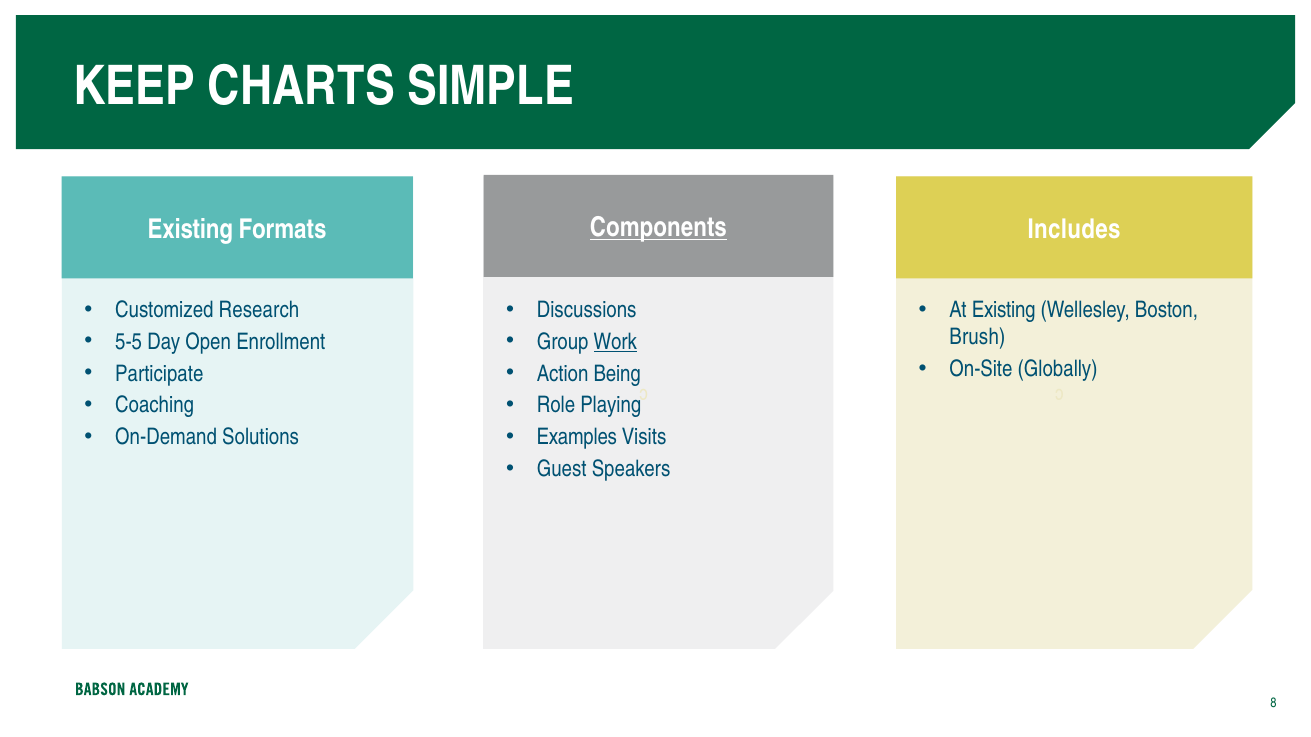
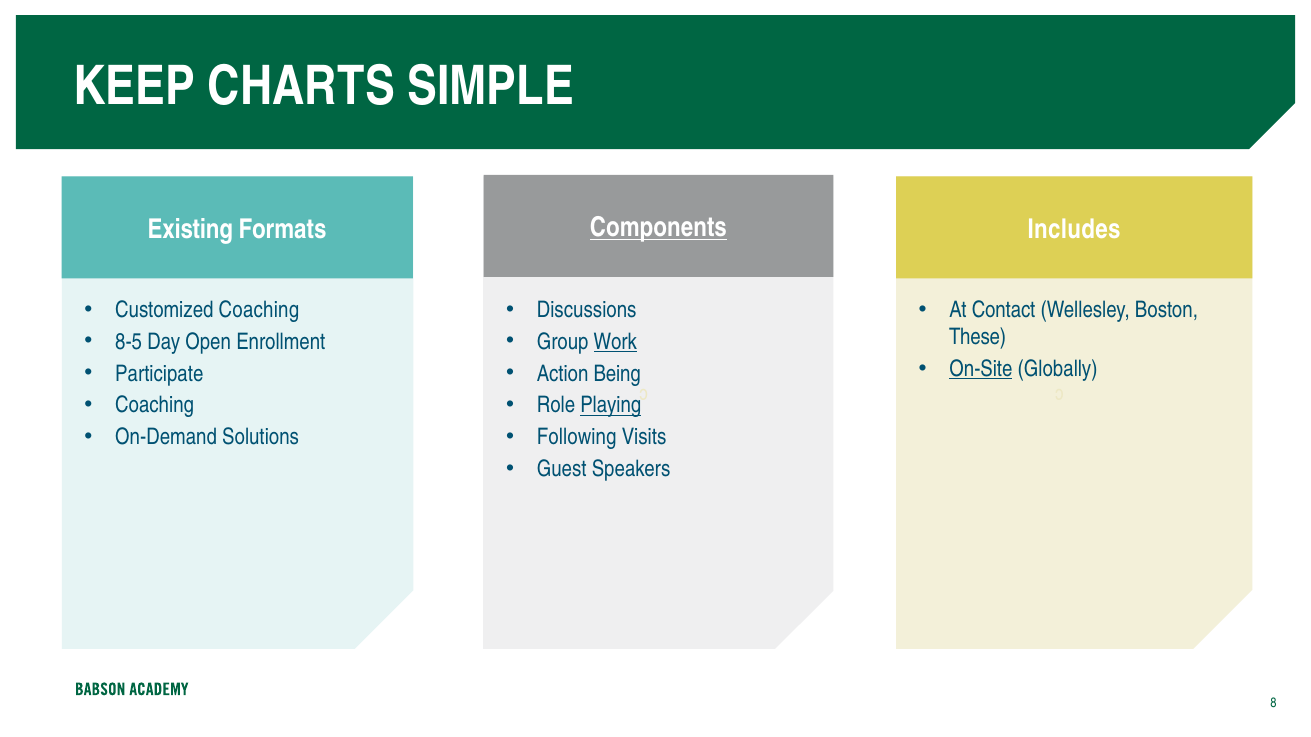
Customized Research: Research -> Coaching
At Existing: Existing -> Contact
Brush: Brush -> These
5-5: 5-5 -> 8-5
On-Site underline: none -> present
Playing underline: none -> present
Examples: Examples -> Following
